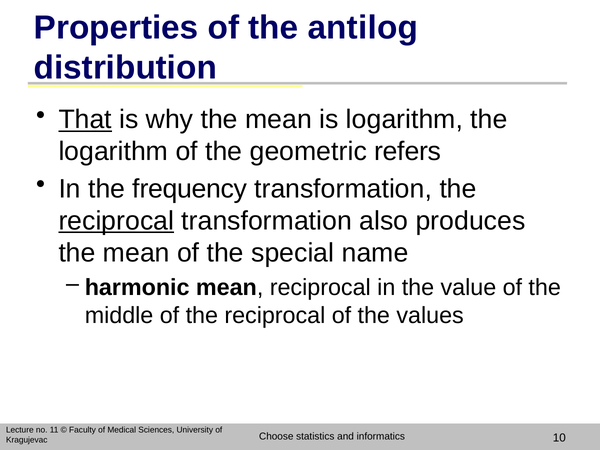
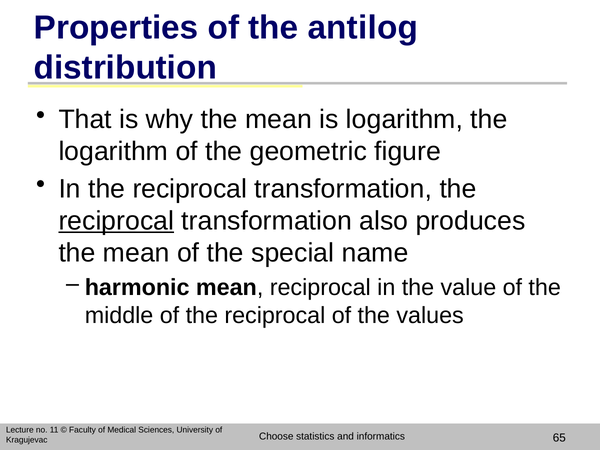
That underline: present -> none
refers: refers -> figure
In the frequency: frequency -> reciprocal
10: 10 -> 65
